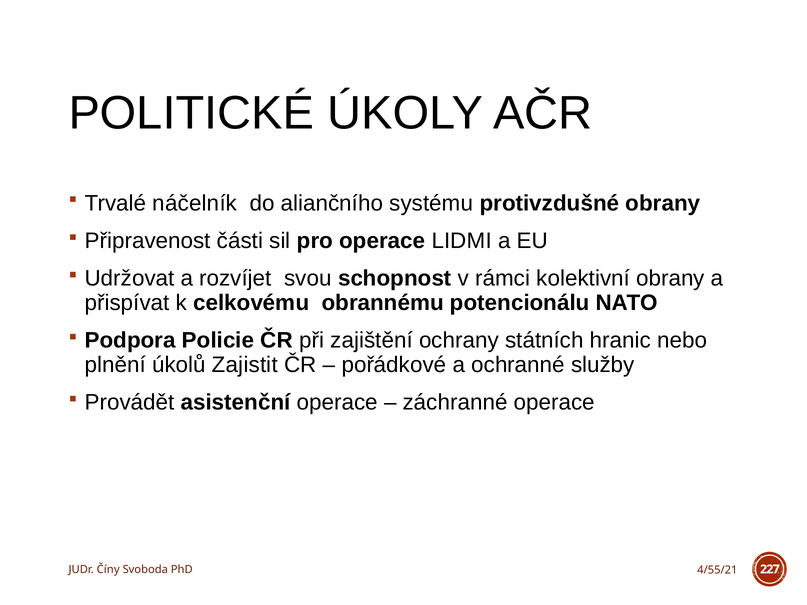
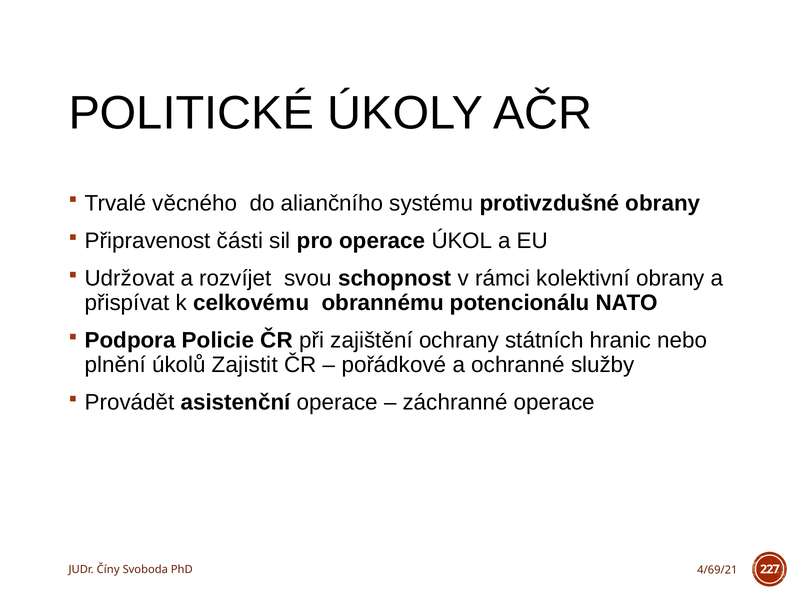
náčelník: náčelník -> věcného
LIDMI: LIDMI -> ÚKOL
4/55/21: 4/55/21 -> 4/69/21
